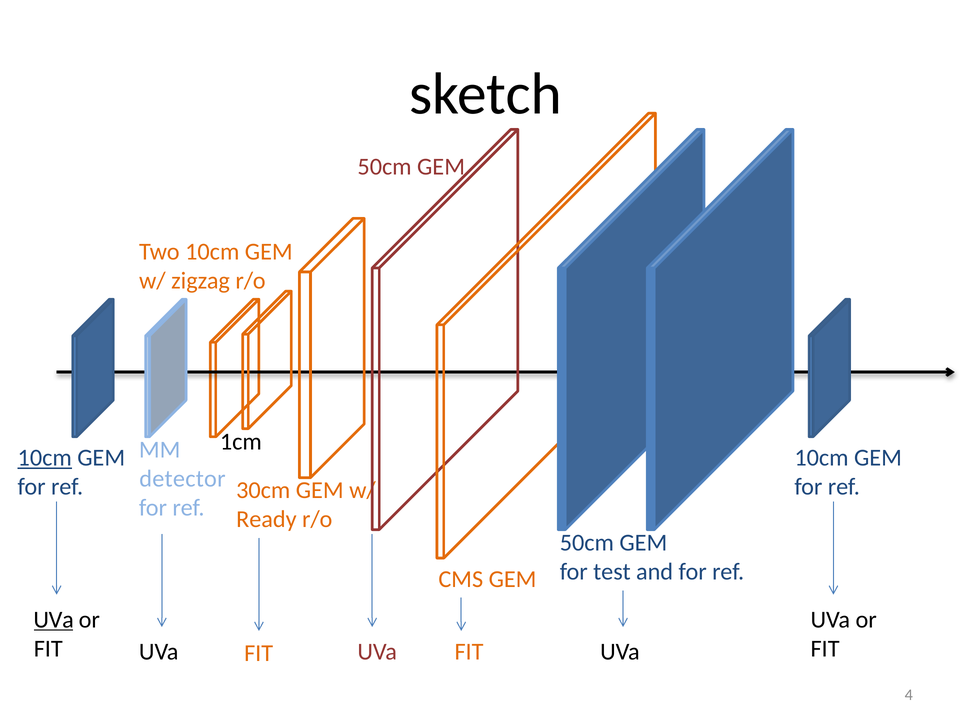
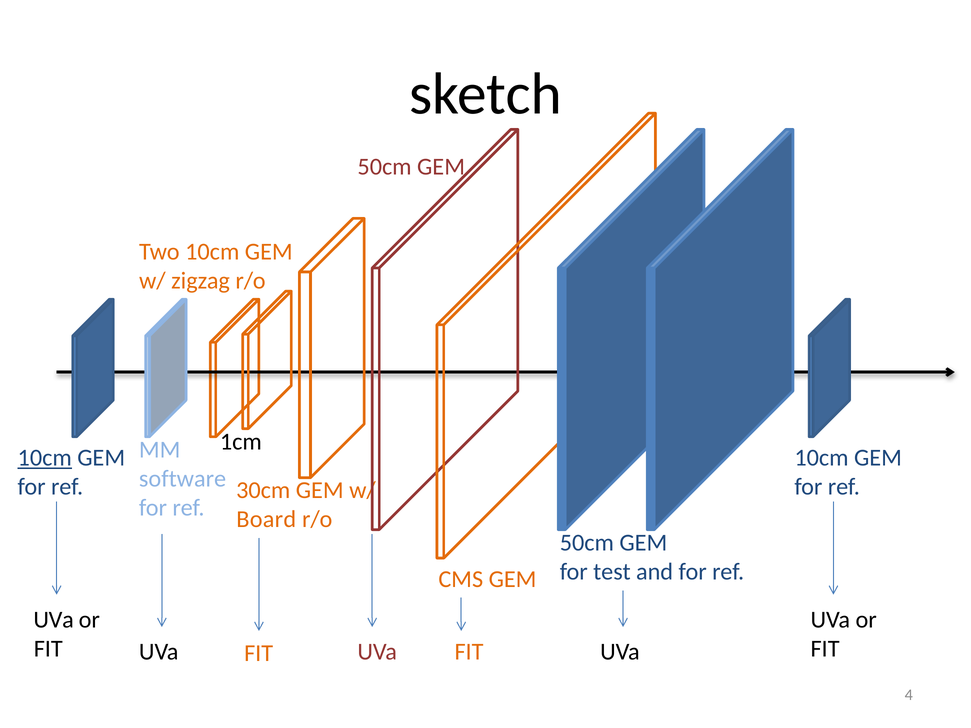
detector: detector -> software
Ready: Ready -> Board
UVa at (54, 620) underline: present -> none
